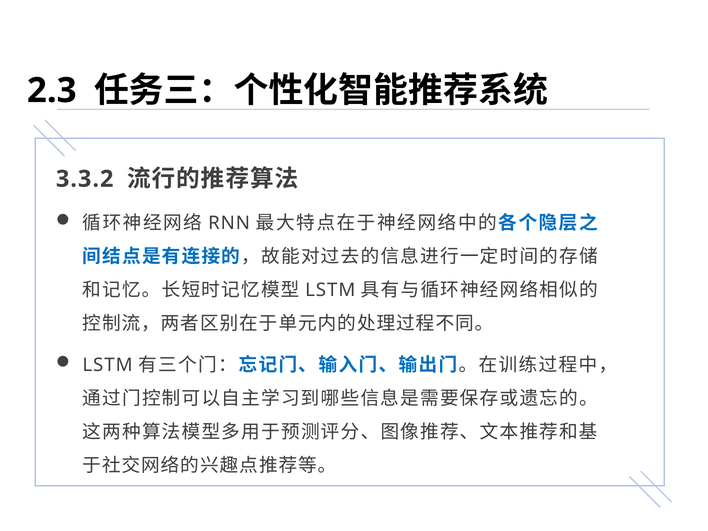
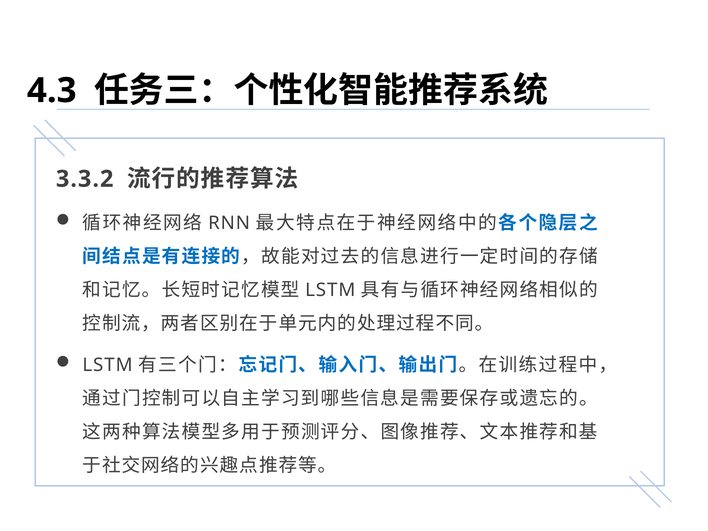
2.3: 2.3 -> 4.3
